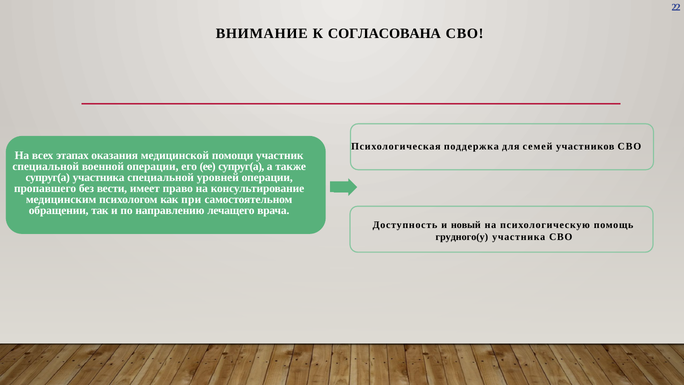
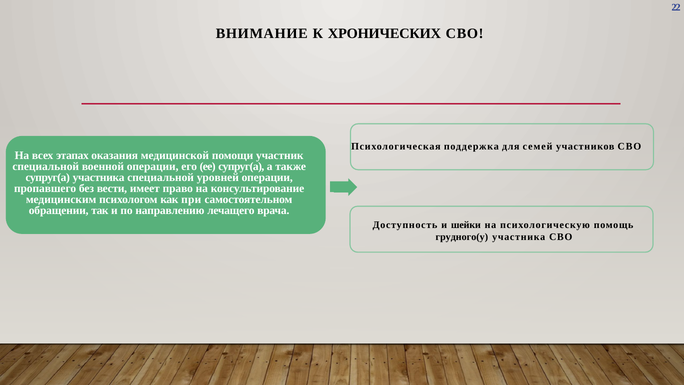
СОГЛАСОВАНА: СОГЛАСОВАНА -> ХРОНИЧЕСКИХ
новый: новый -> шейки
